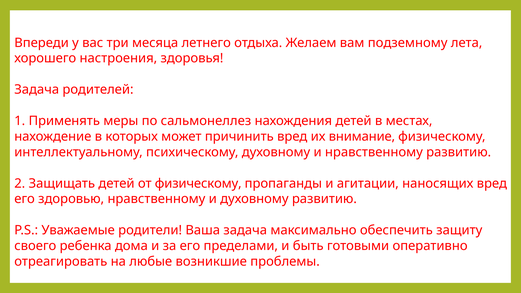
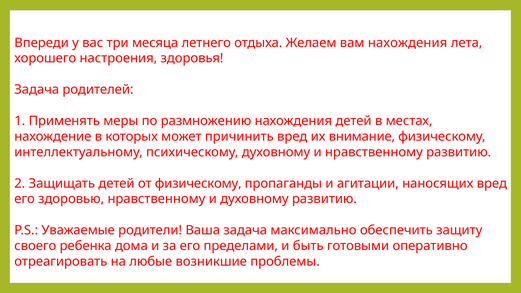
вам подземному: подземному -> нахождения
сальмонеллез: сальмонеллез -> размножению
